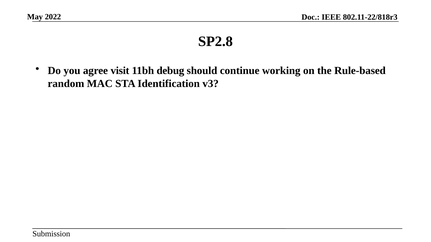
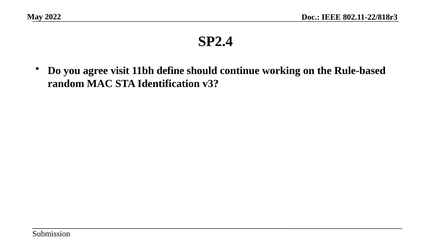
SP2.8: SP2.8 -> SP2.4
debug: debug -> define
